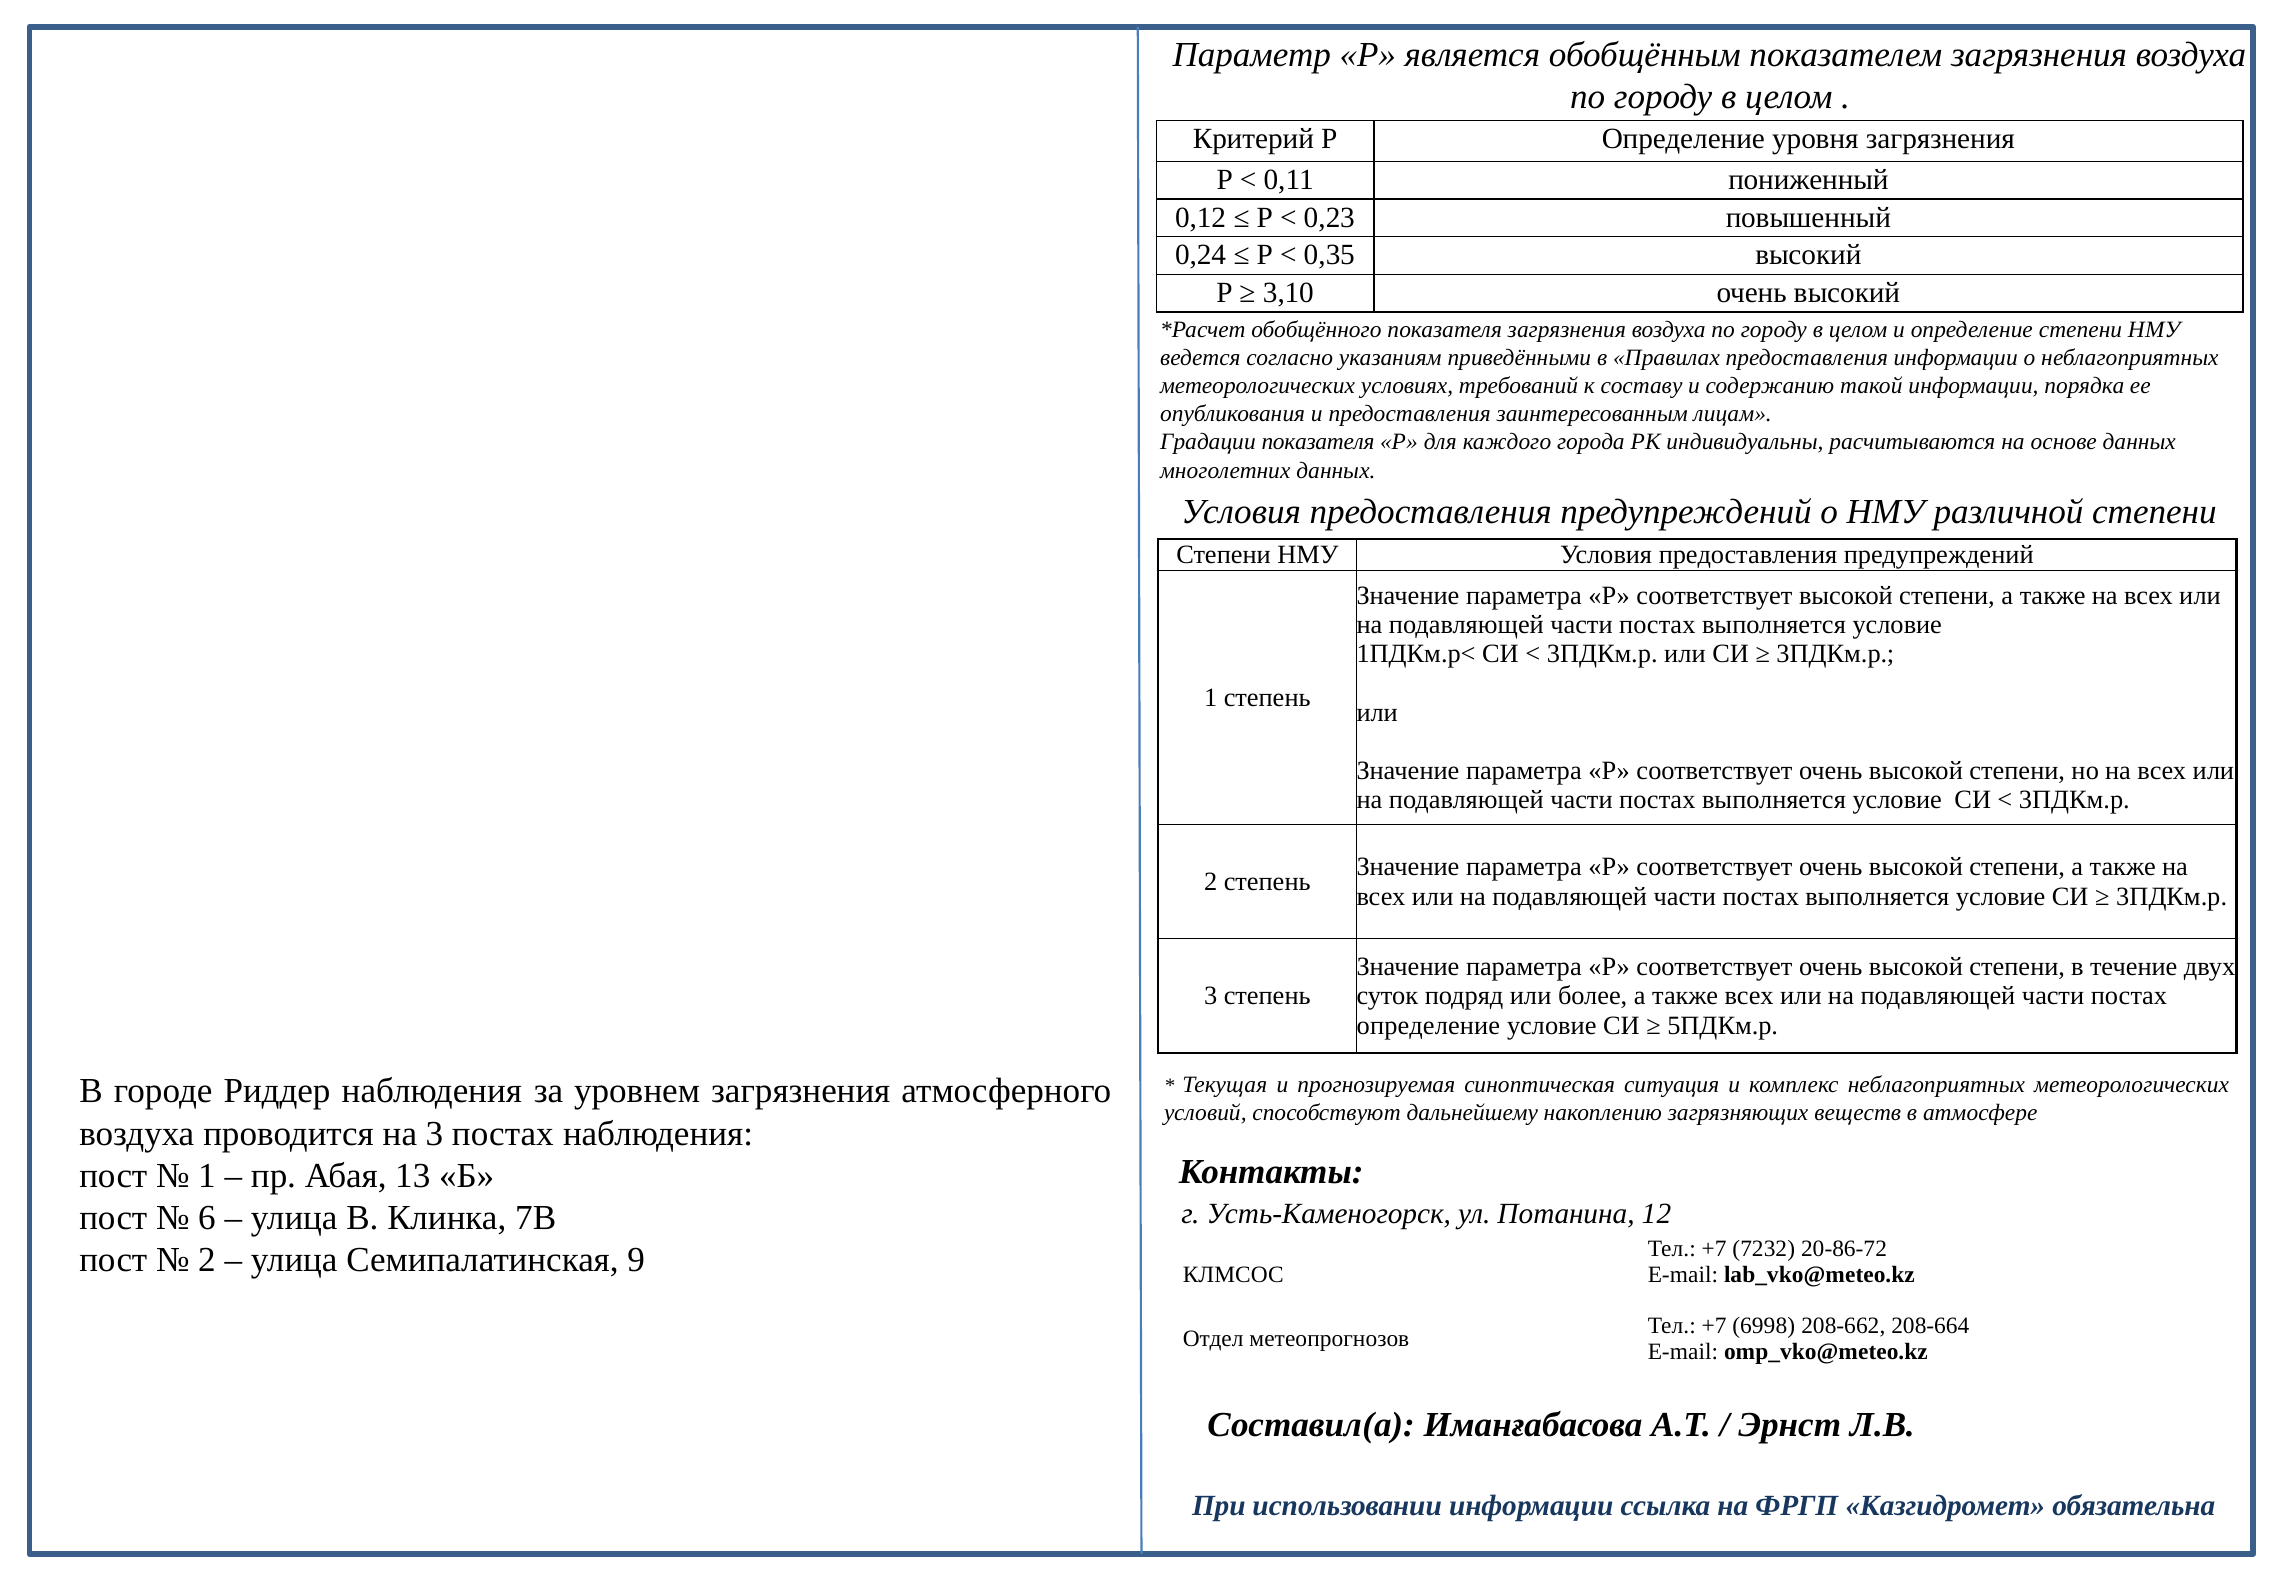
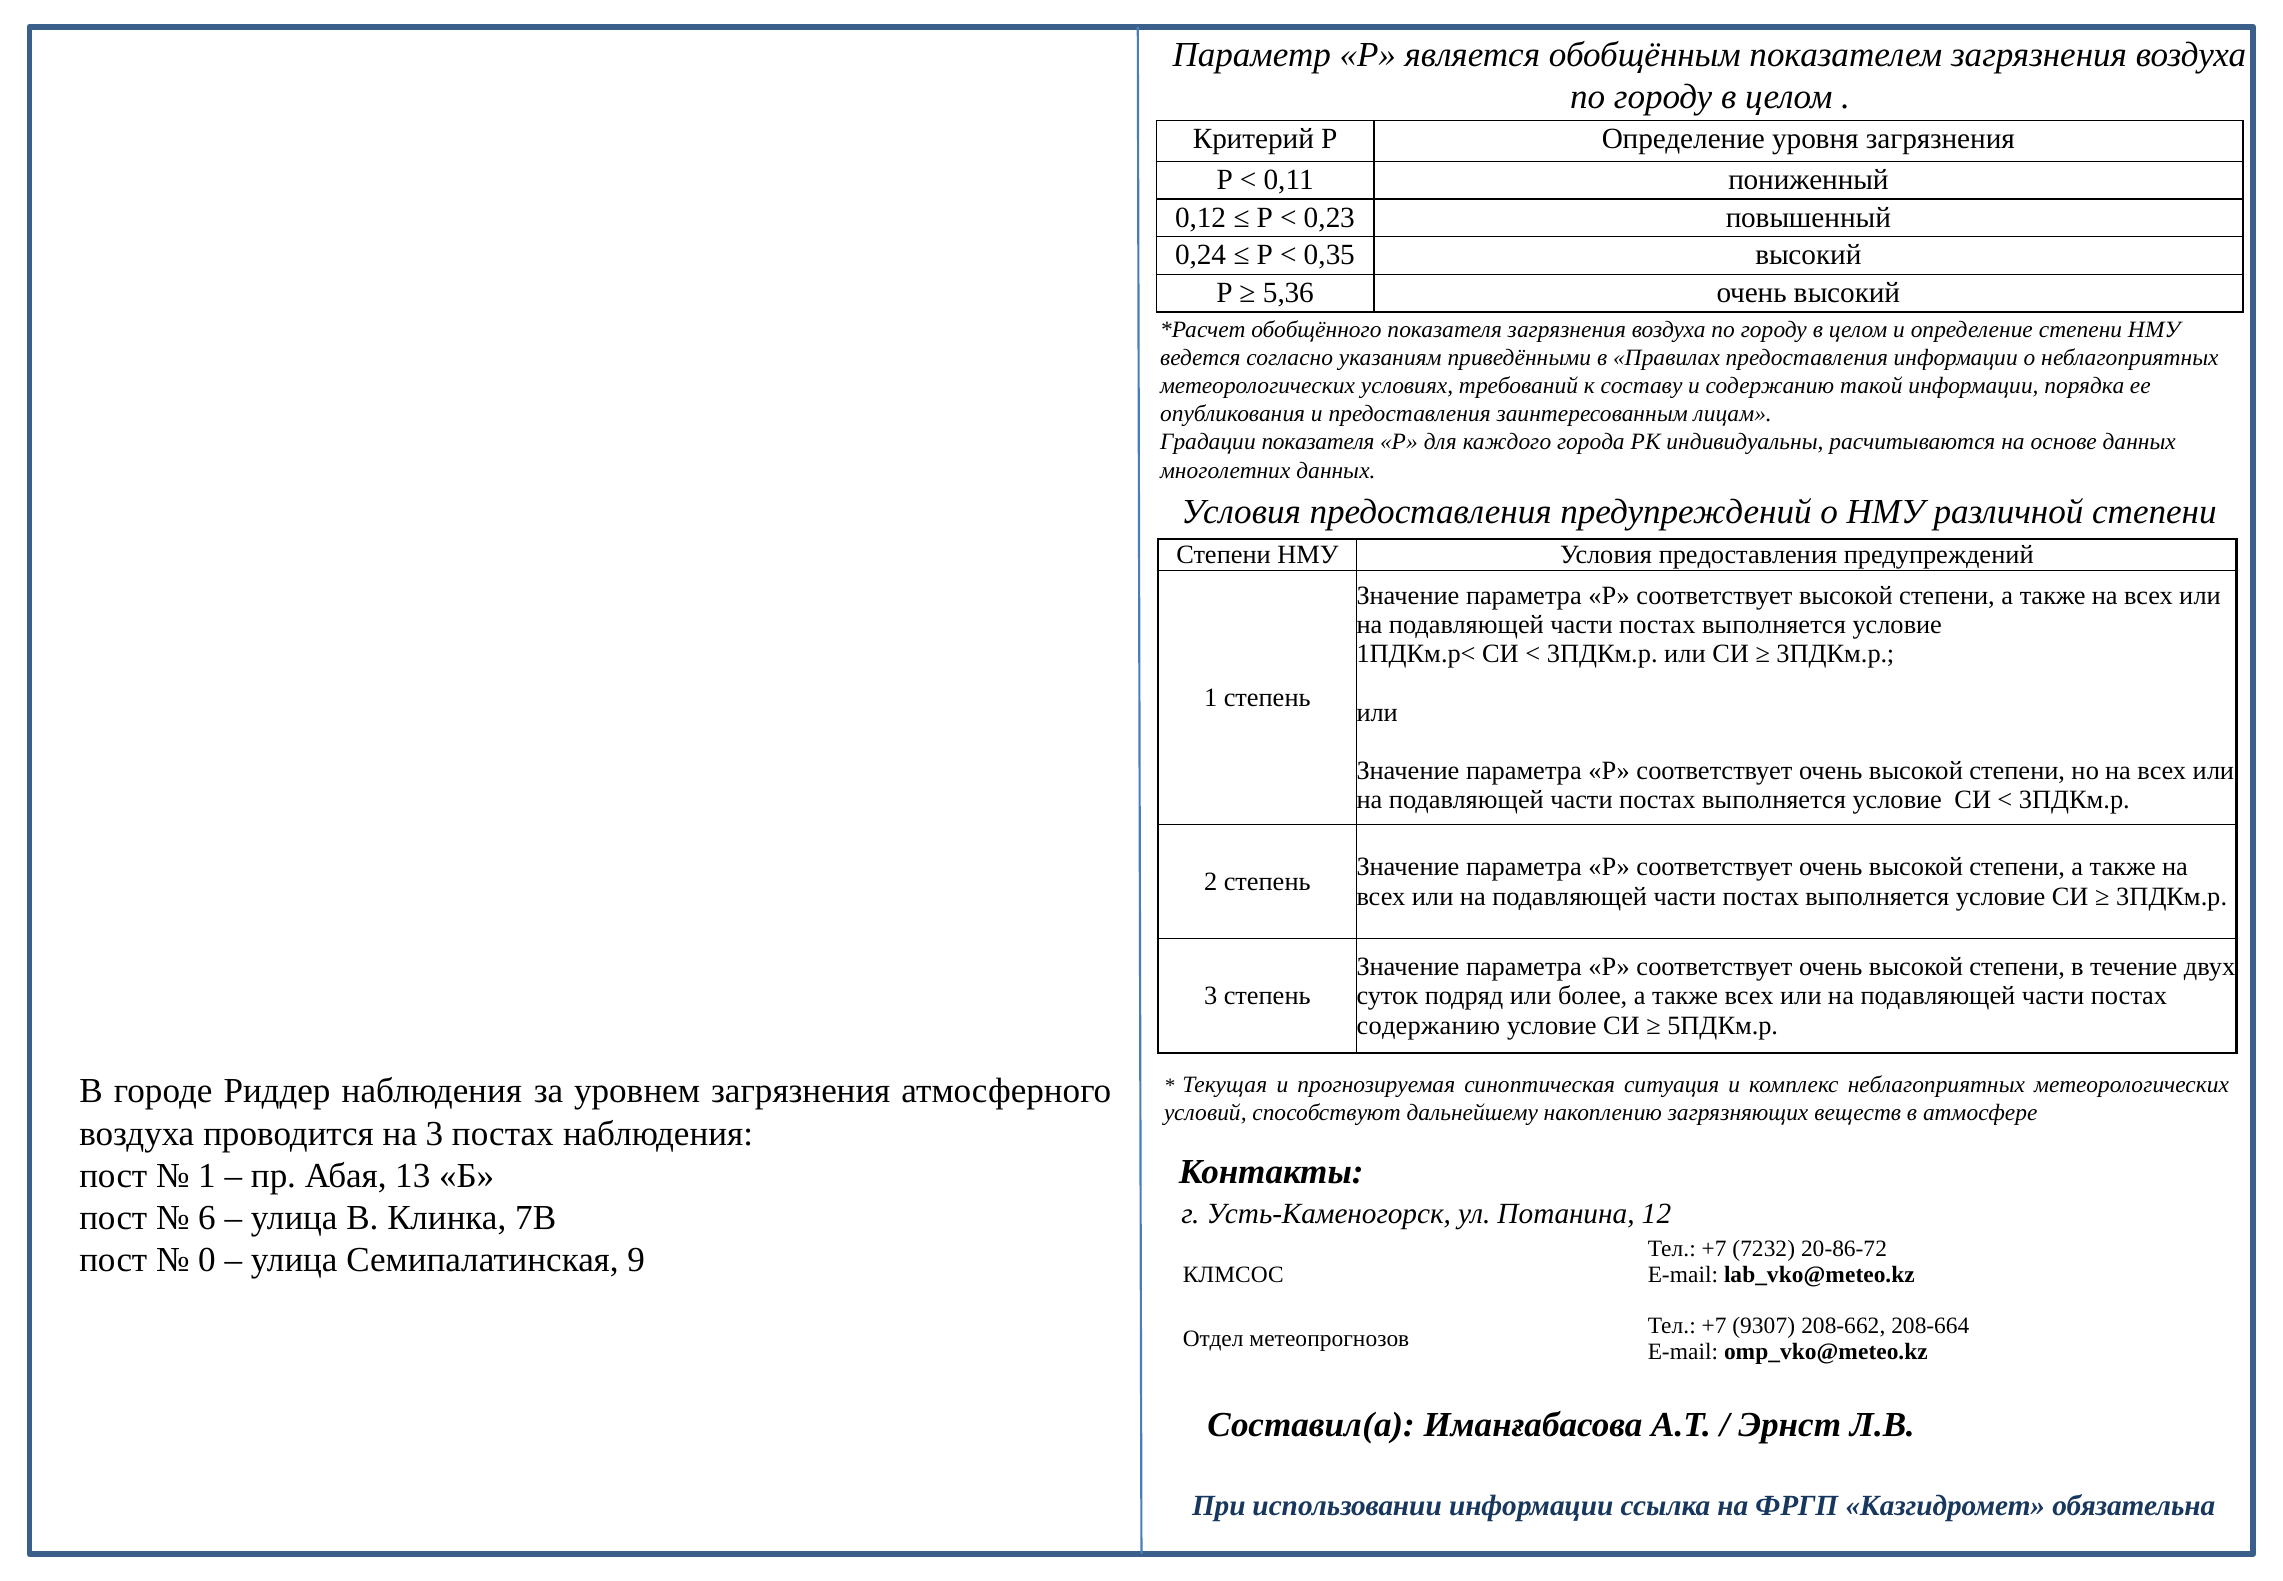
3,10: 3,10 -> 5,36
определение at (1428, 1025): определение -> содержанию
2 at (207, 1260): 2 -> 0
6998: 6998 -> 9307
